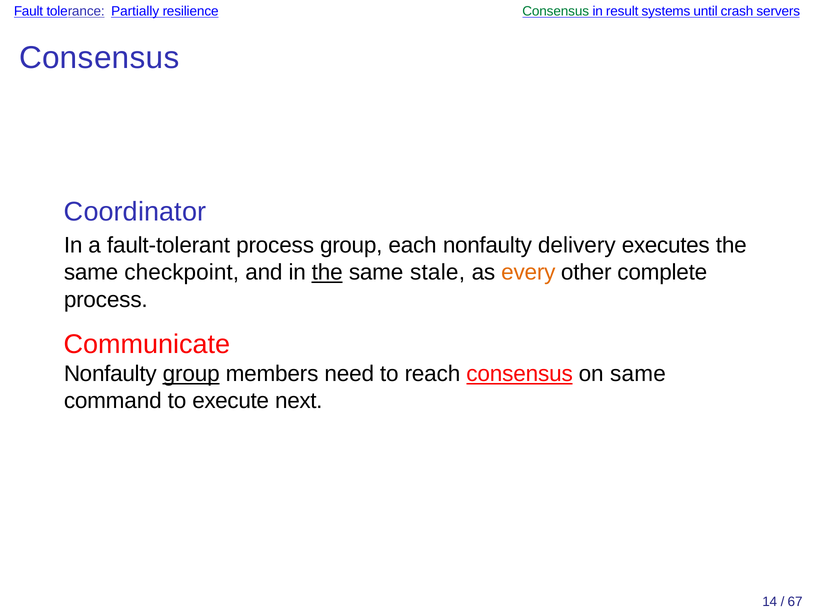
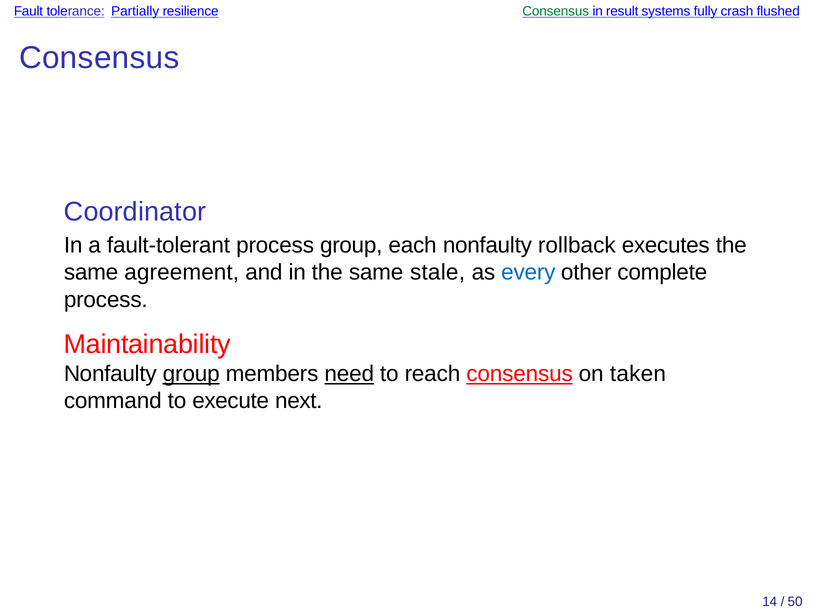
until: until -> fully
servers: servers -> flushed
delivery: delivery -> rollback
checkpoint: checkpoint -> agreement
the at (327, 273) underline: present -> none
every colour: orange -> blue
Communicate: Communicate -> Maintainability
need underline: none -> present
on same: same -> taken
67: 67 -> 50
